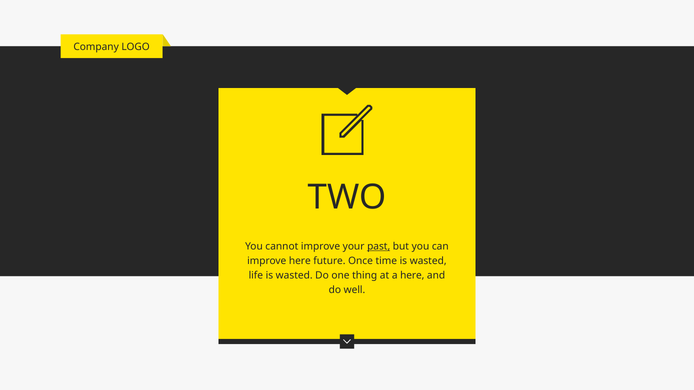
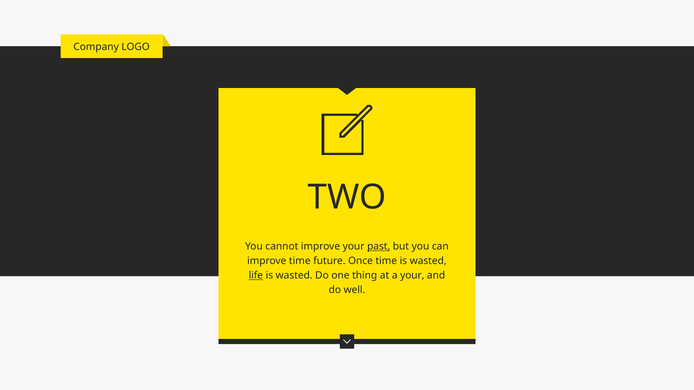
improve here: here -> time
life underline: none -> present
a here: here -> your
